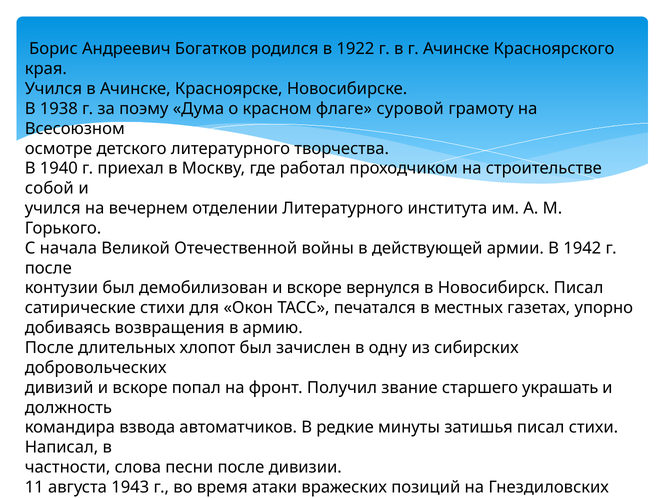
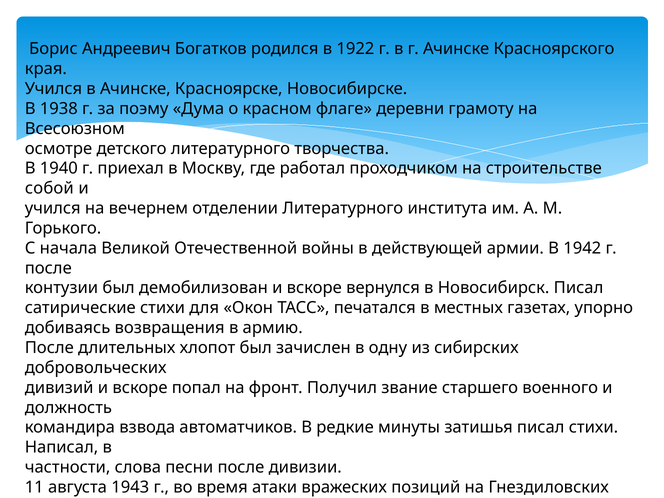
суровой: суровой -> деревни
украшать: украшать -> военного
